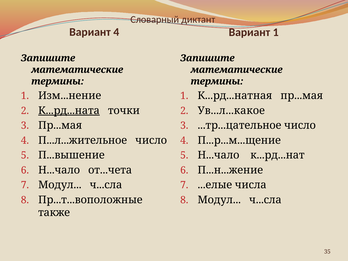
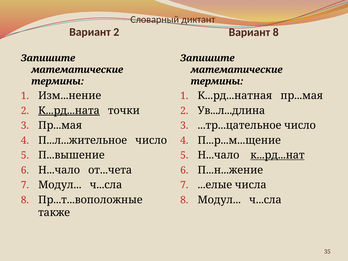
Вариант 4: 4 -> 2
Вариант 1: 1 -> 8
Ув...л...какое: Ув...л...какое -> Ув...л...длина
к...рд...нат underline: none -> present
